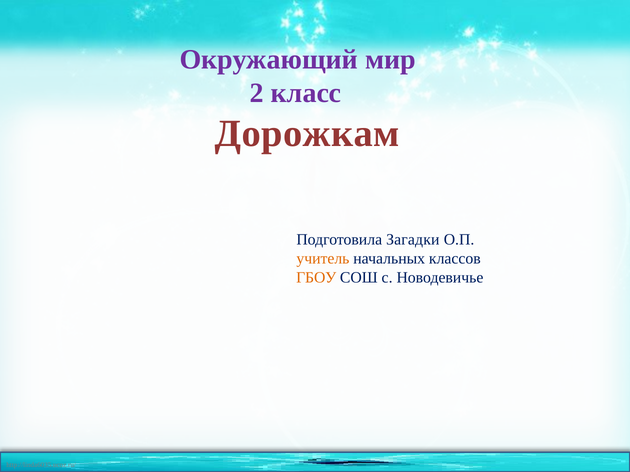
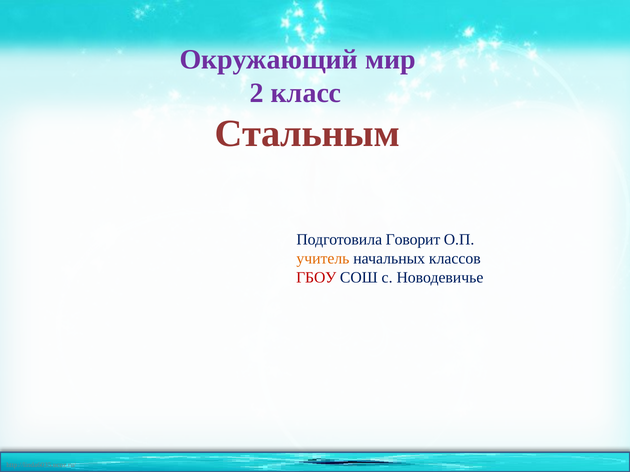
Дорожкам: Дорожкам -> Стальным
Загадки: Загадки -> Говорит
ГБОУ colour: orange -> red
